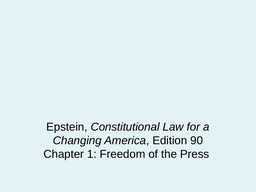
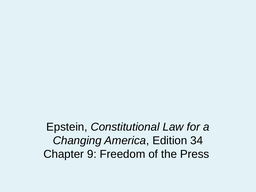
90: 90 -> 34
1: 1 -> 9
